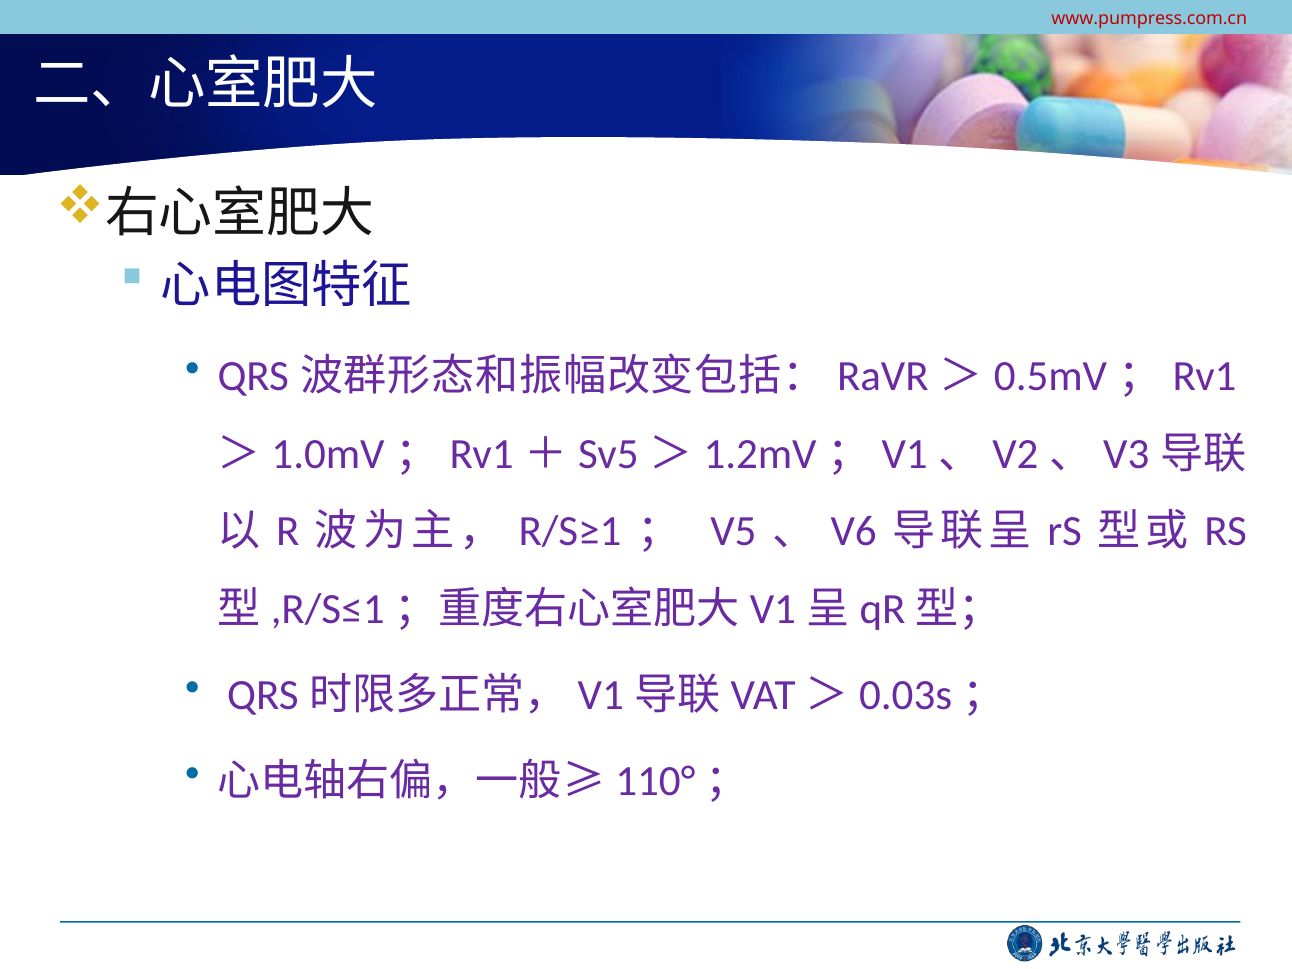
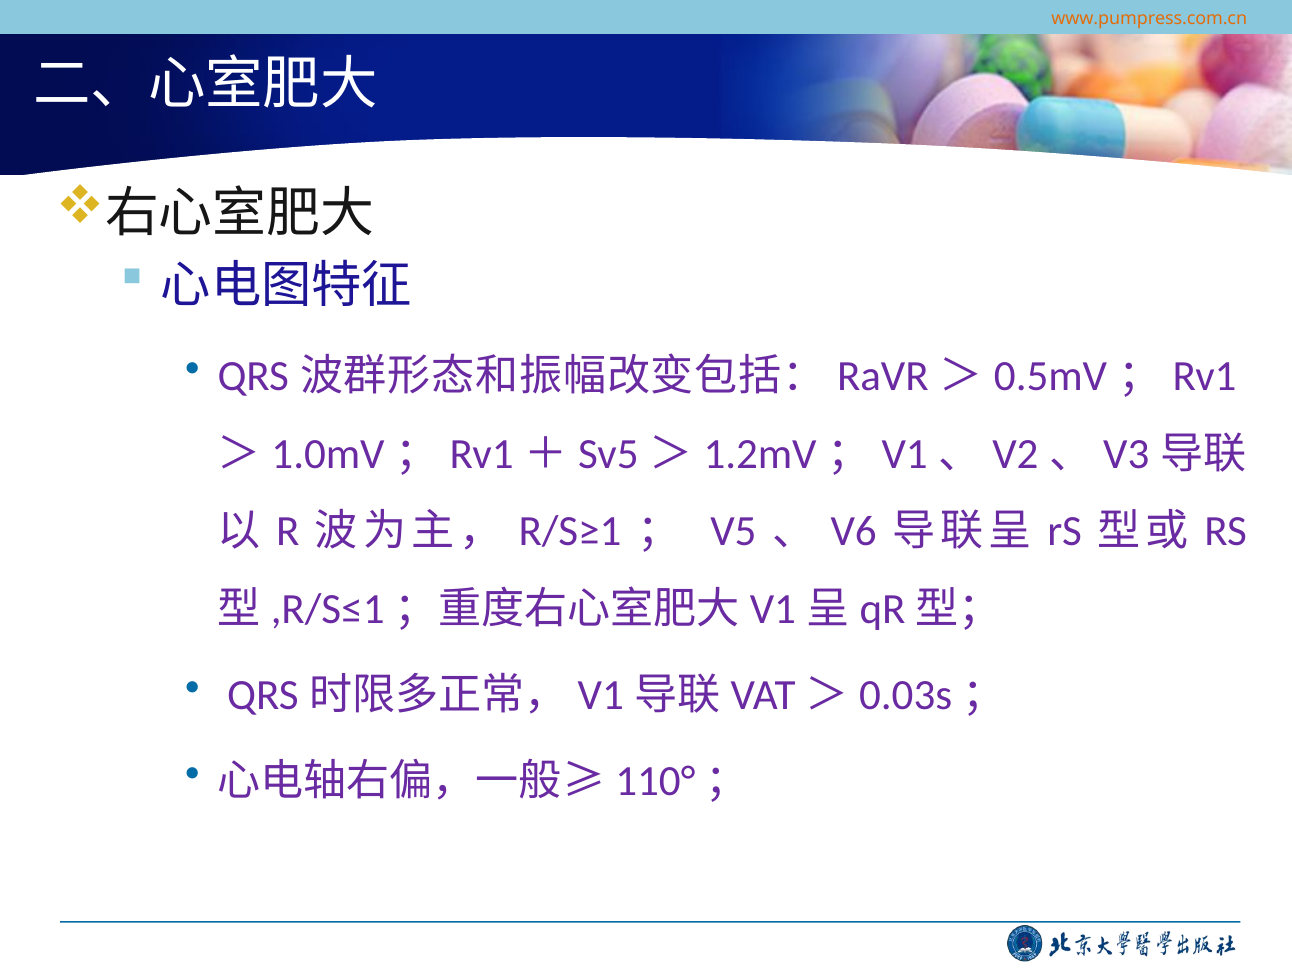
www.pumpress.com.cn colour: red -> orange
